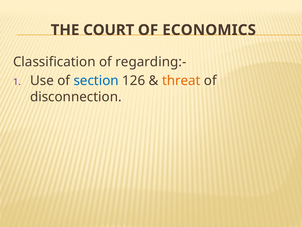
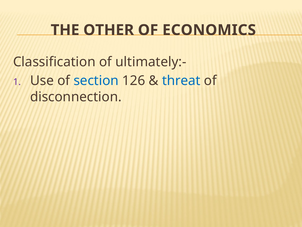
COURT: COURT -> OTHER
regarding:-: regarding:- -> ultimately:-
threat colour: orange -> blue
